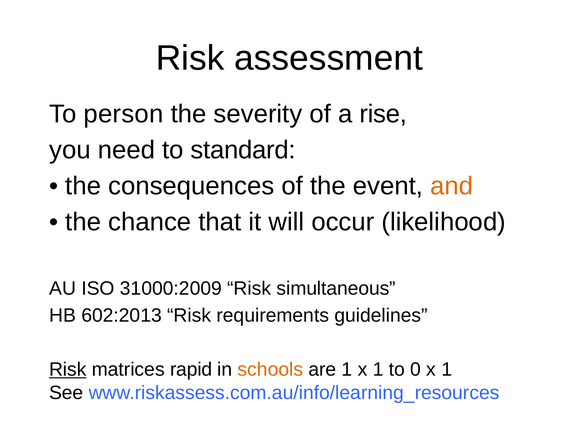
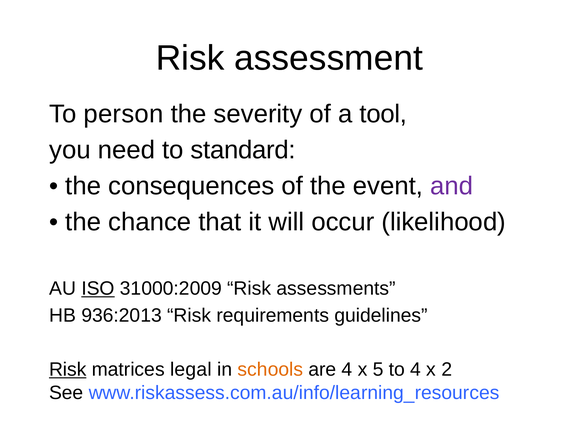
rise: rise -> tool
and colour: orange -> purple
ISO underline: none -> present
simultaneous: simultaneous -> assessments
602:2013: 602:2013 -> 936:2013
rapid: rapid -> legal
are 1: 1 -> 4
1 at (378, 370): 1 -> 5
to 0: 0 -> 4
1 at (447, 370): 1 -> 2
